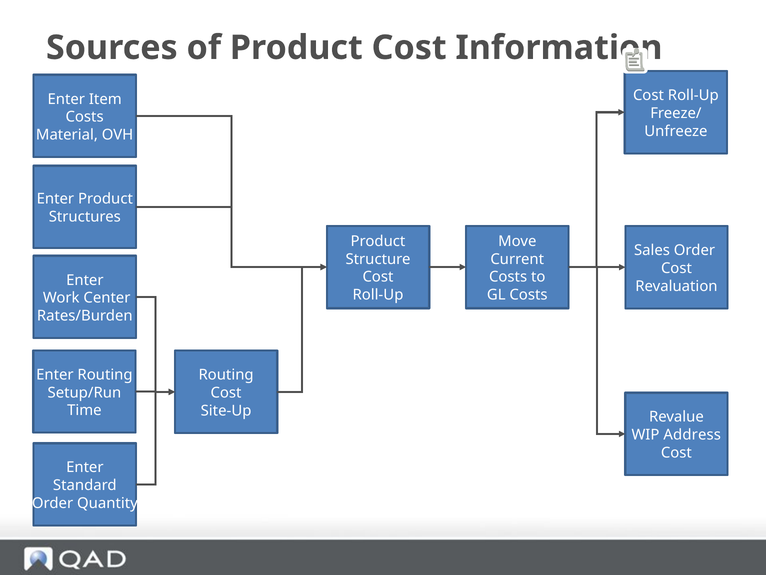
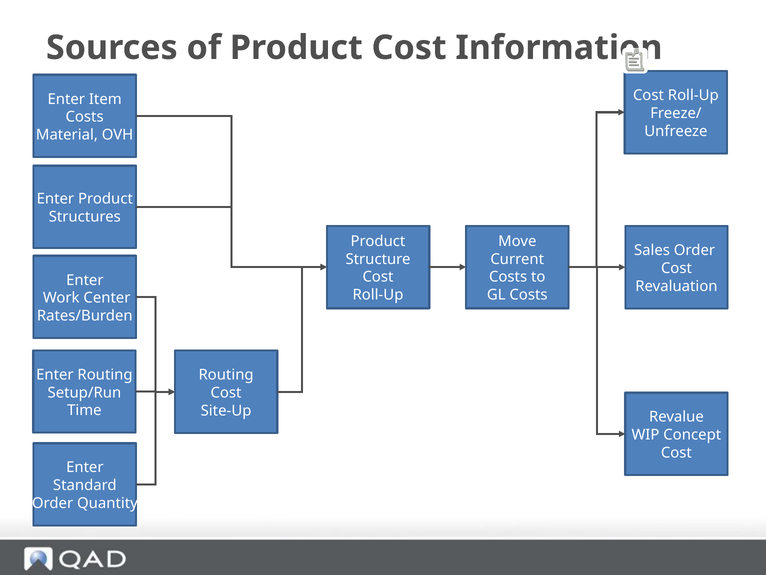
Address: Address -> Concept
